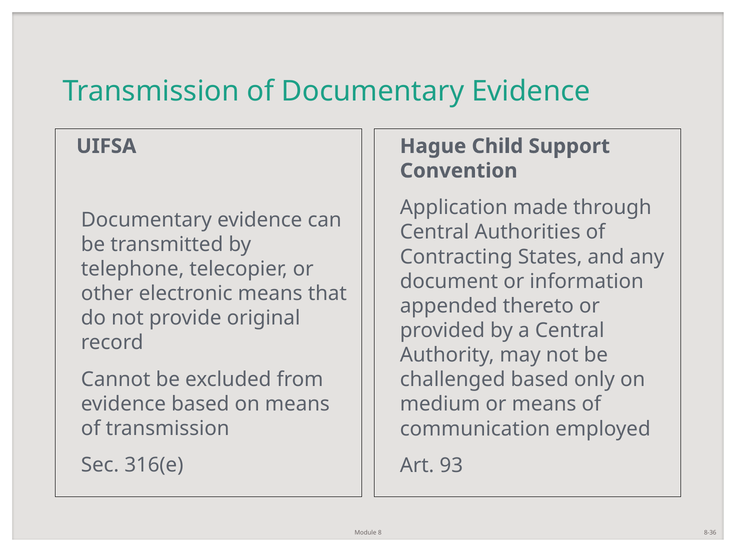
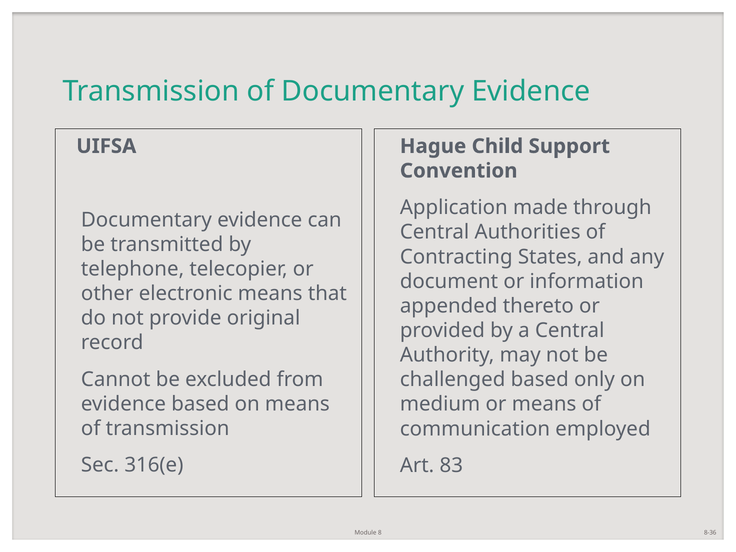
93: 93 -> 83
